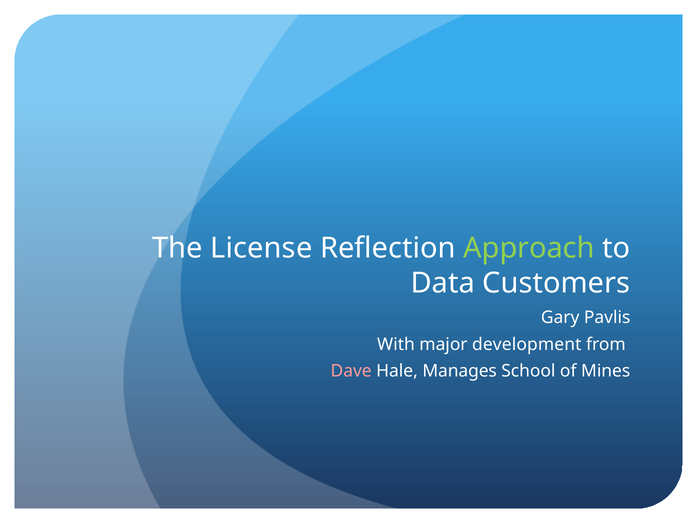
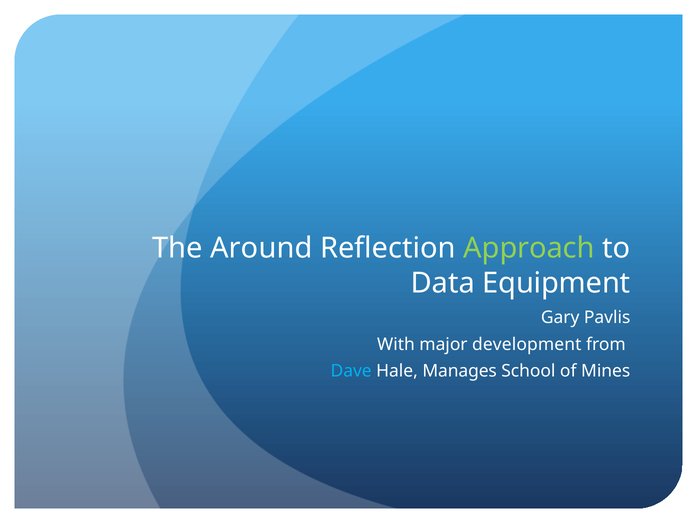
License: License -> Around
Customers: Customers -> Equipment
Dave colour: pink -> light blue
